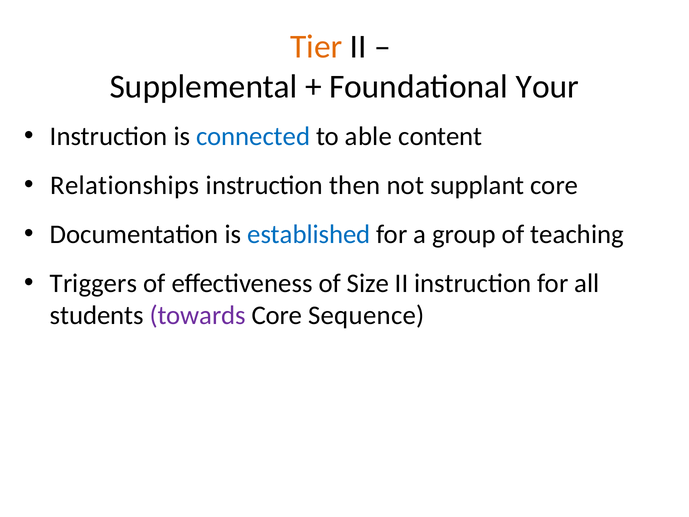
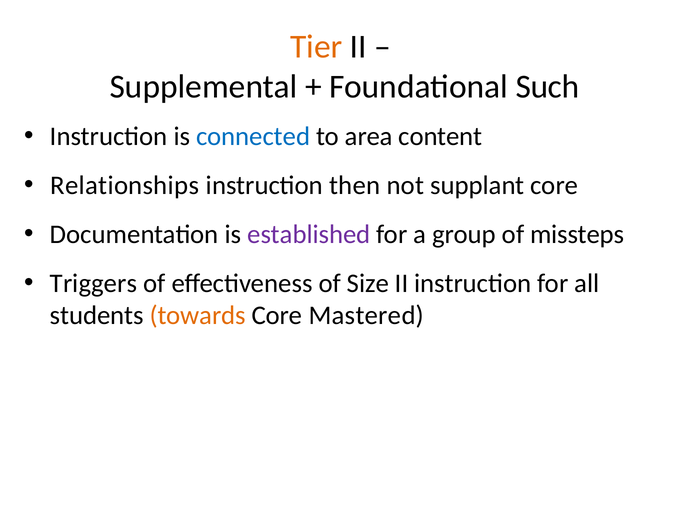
Your: Your -> Such
able: able -> area
established colour: blue -> purple
teaching: teaching -> missteps
towards colour: purple -> orange
Sequence: Sequence -> Mastered
